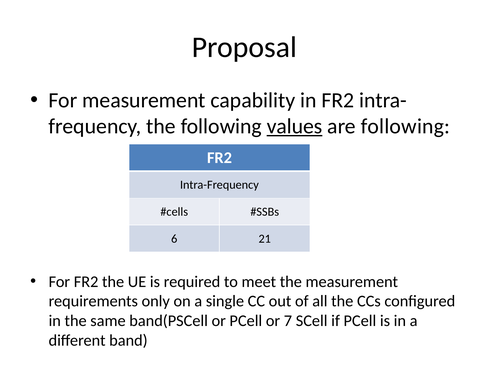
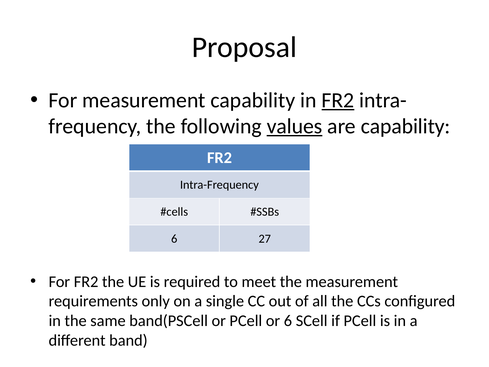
FR2 at (338, 100) underline: none -> present
are following: following -> capability
21: 21 -> 27
or 7: 7 -> 6
